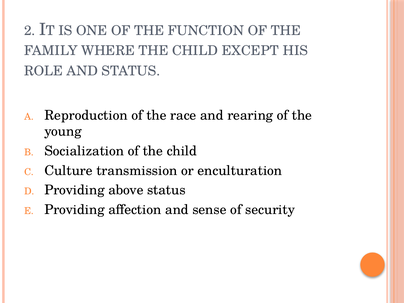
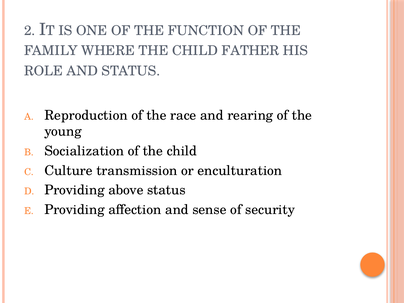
EXCEPT: EXCEPT -> FATHER
